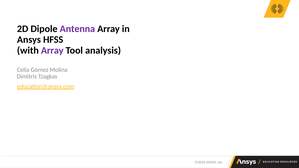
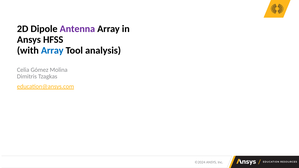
Array at (52, 50) colour: purple -> blue
